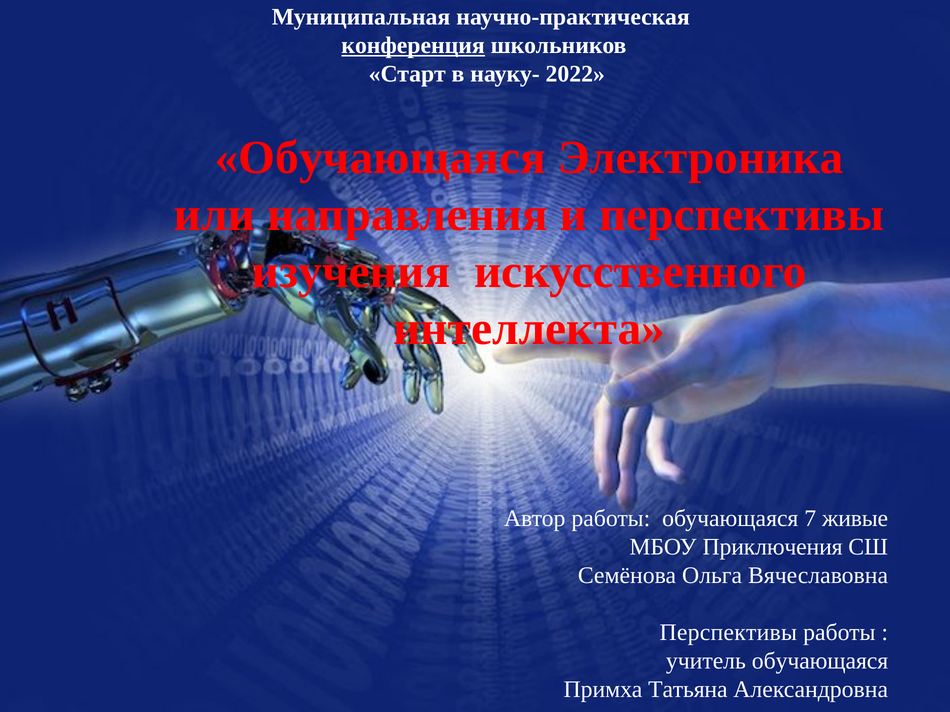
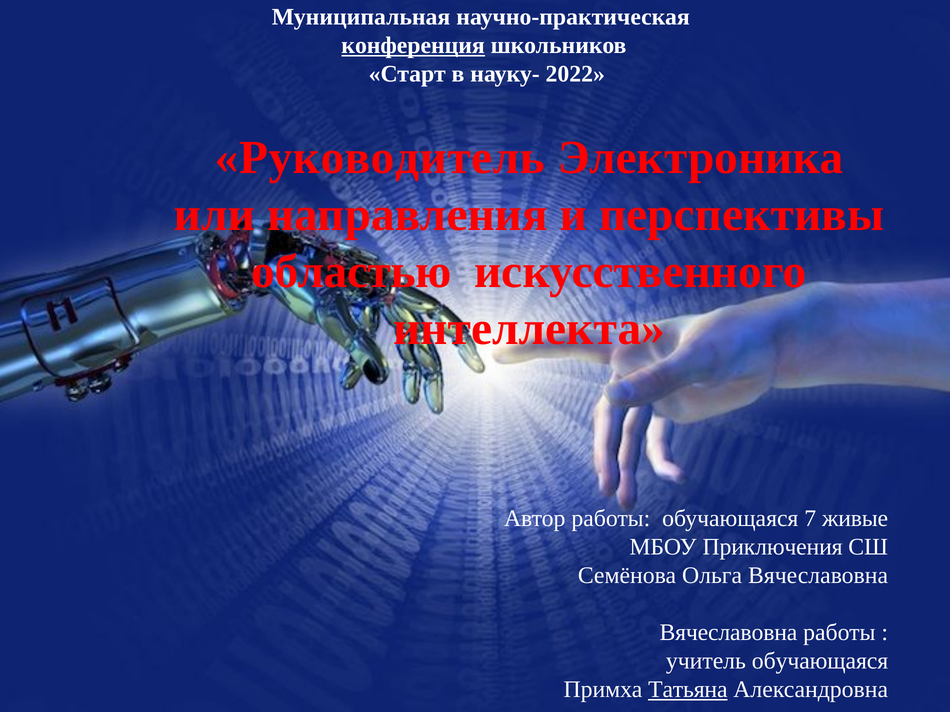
Обучающаяся at (380, 158): Обучающаяся -> Руководитель
изучения: изучения -> областью
Перспективы at (728, 633): Перспективы -> Вячеславовна
Татьяна underline: none -> present
